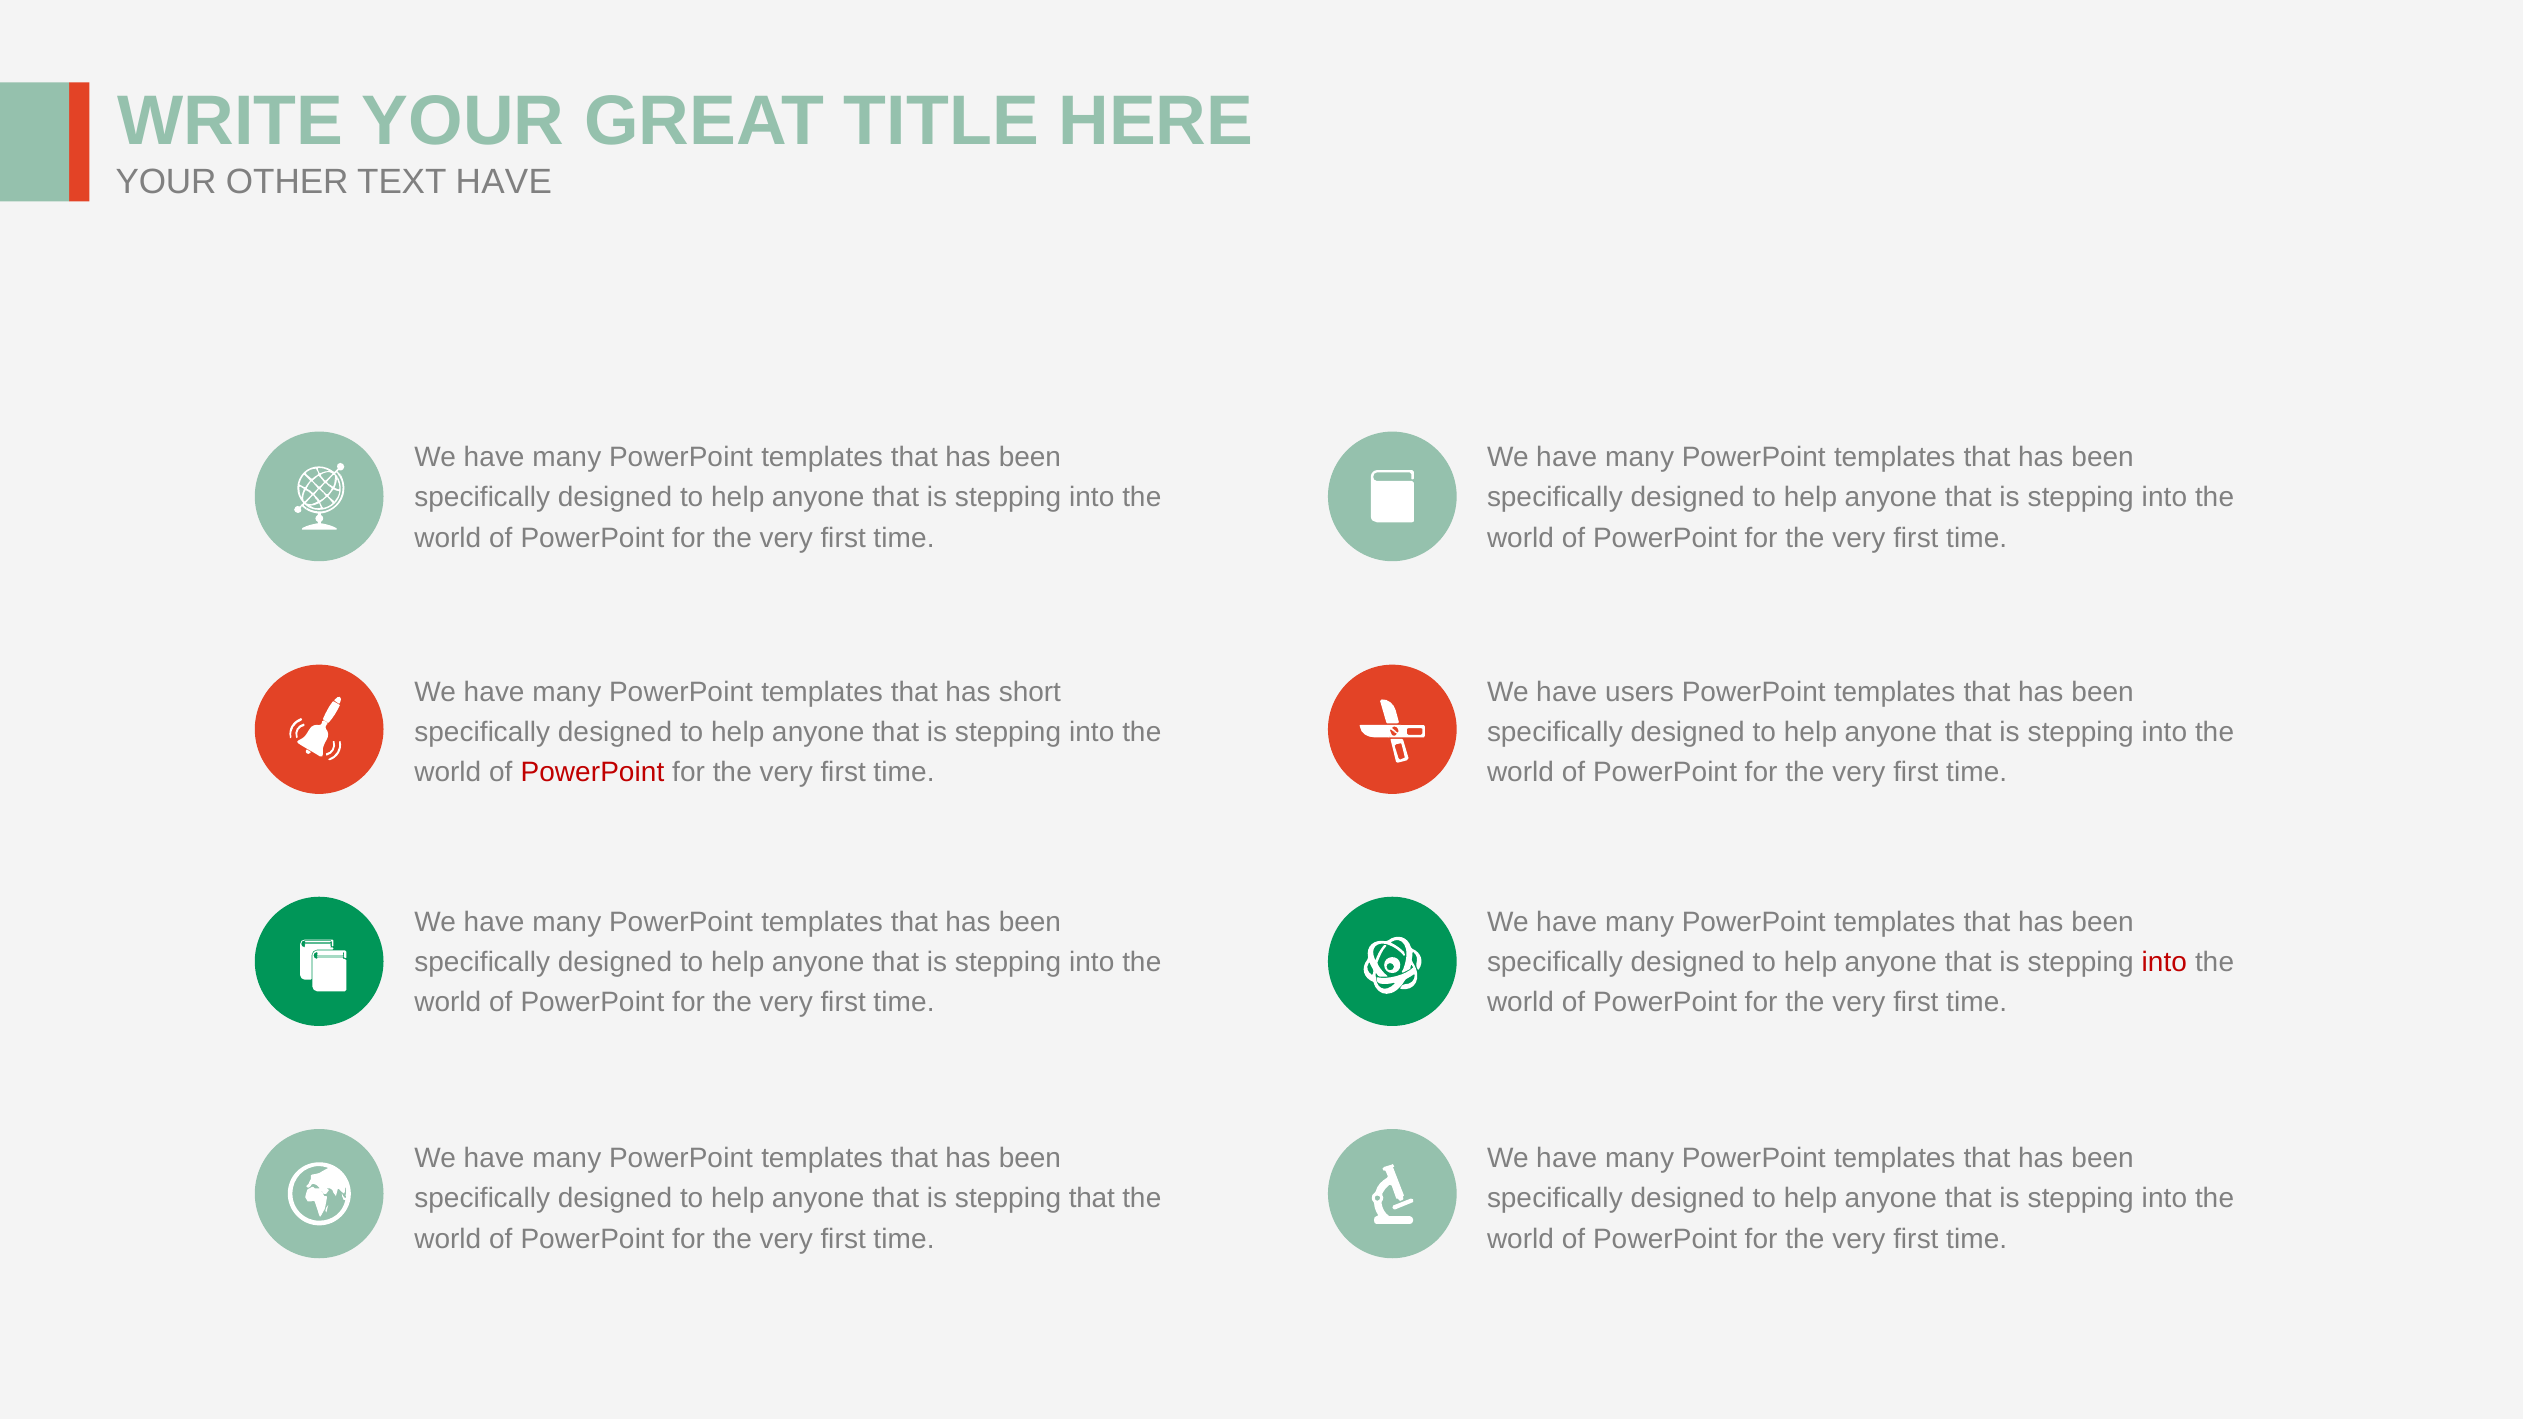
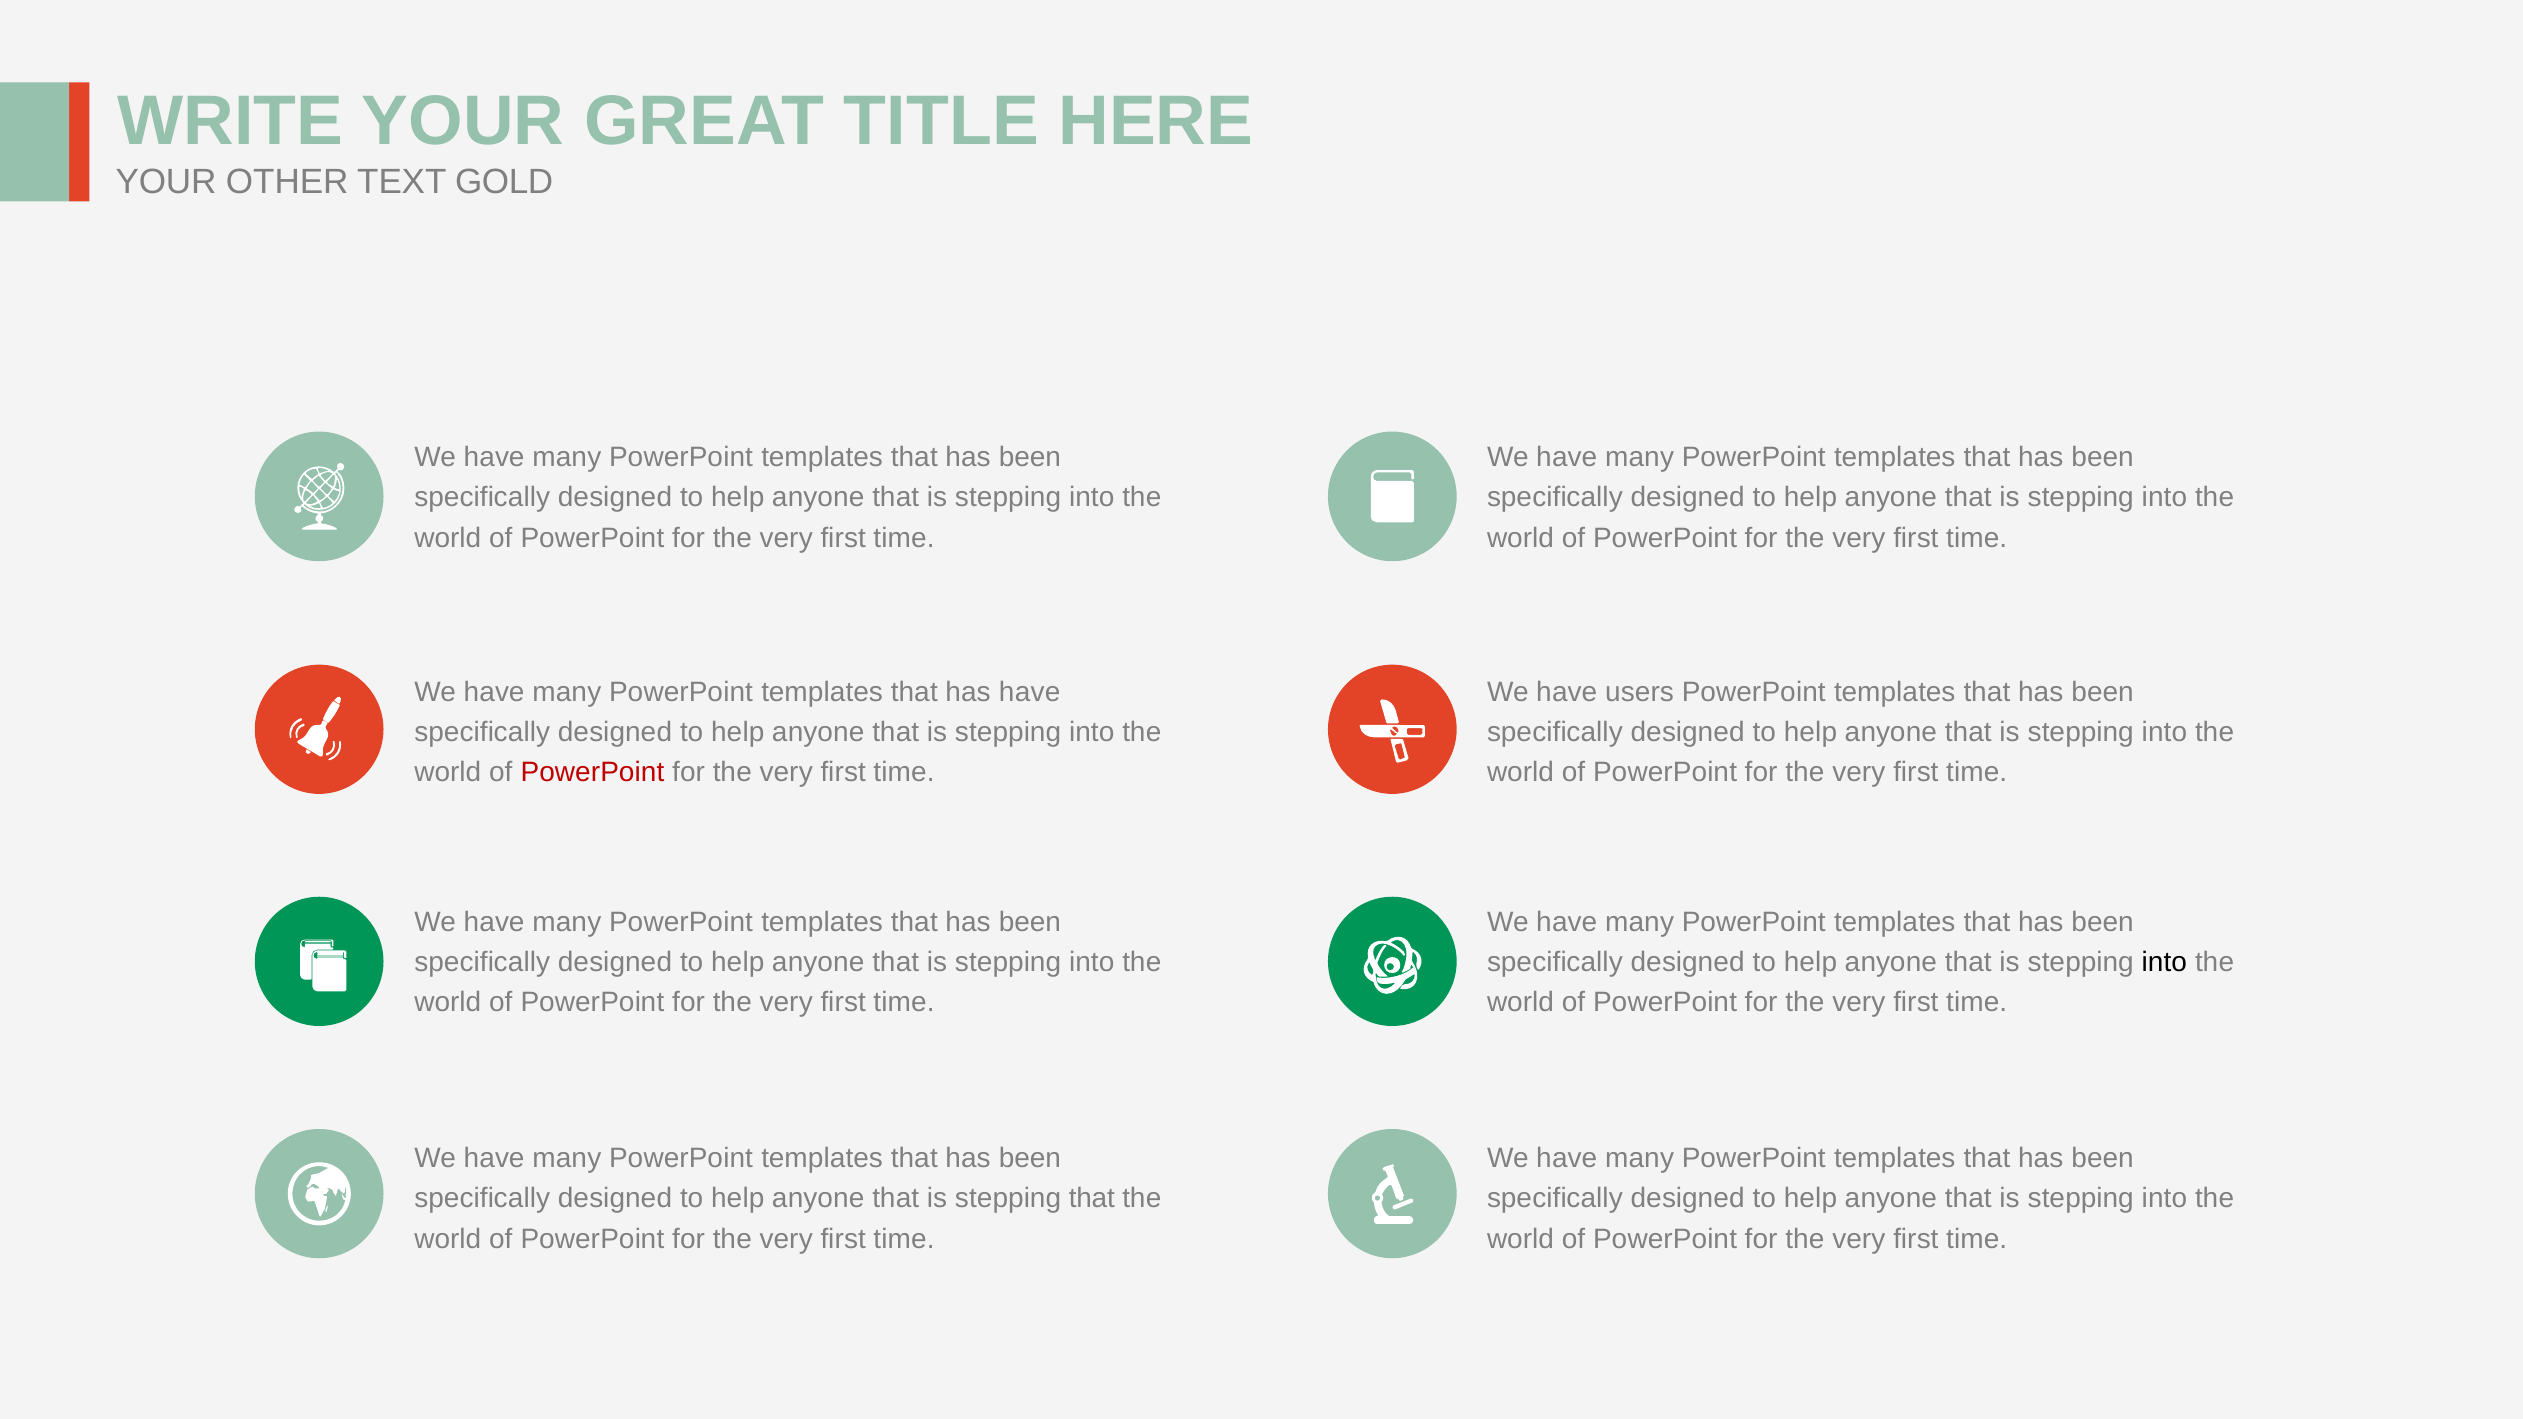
TEXT HAVE: HAVE -> GOLD
has short: short -> have
into at (2164, 962) colour: red -> black
